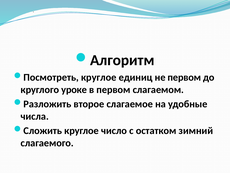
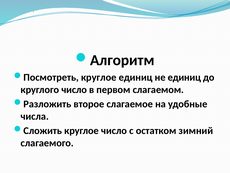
не первом: первом -> единиц
круглого уроке: уроке -> число
